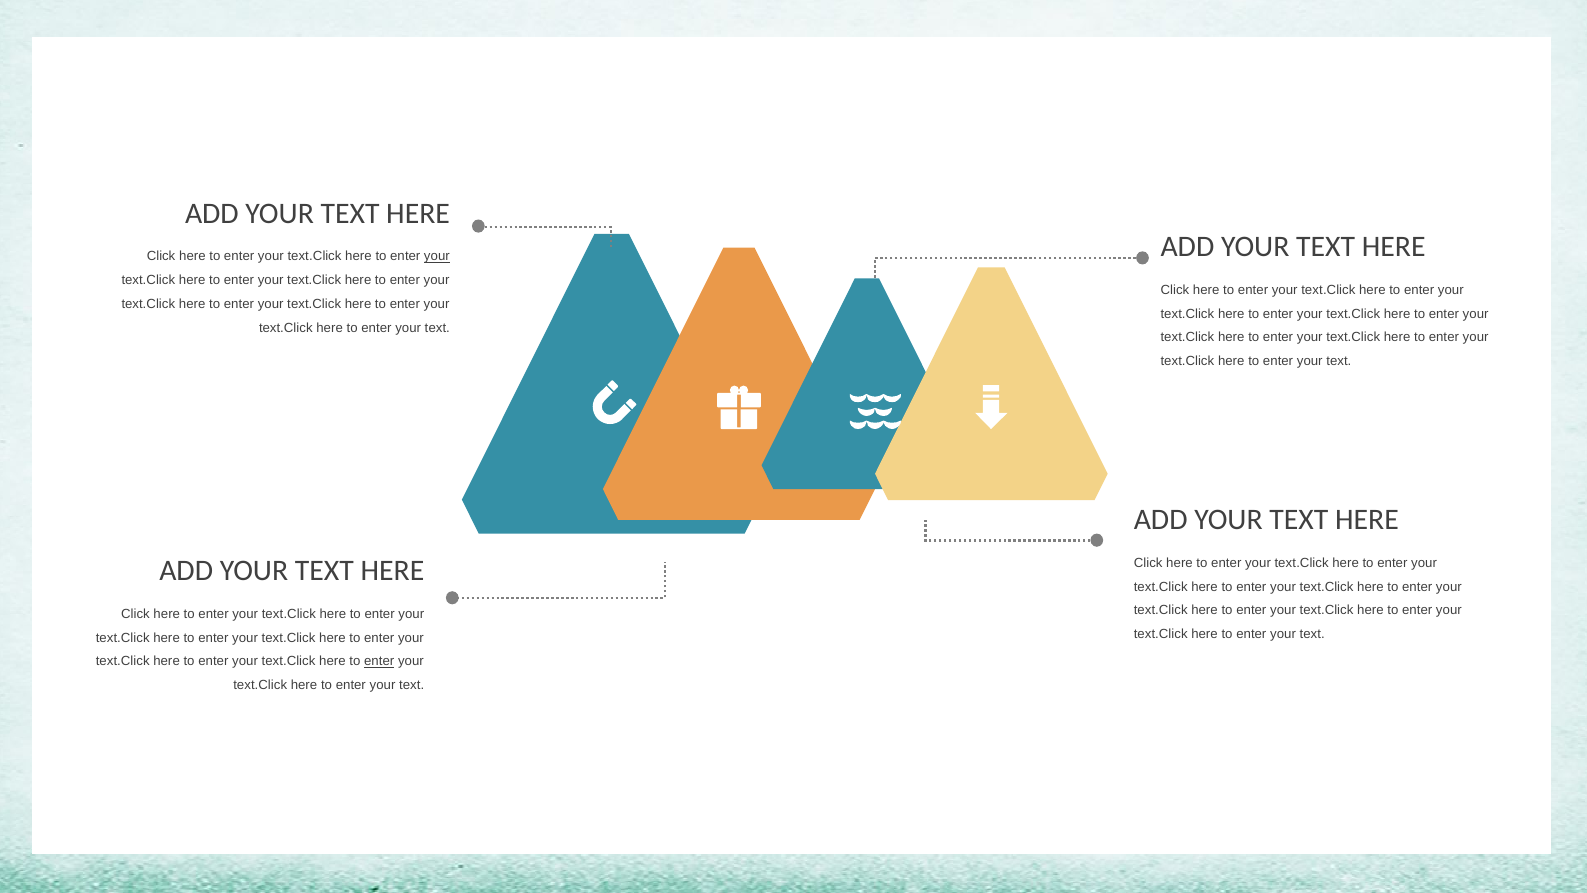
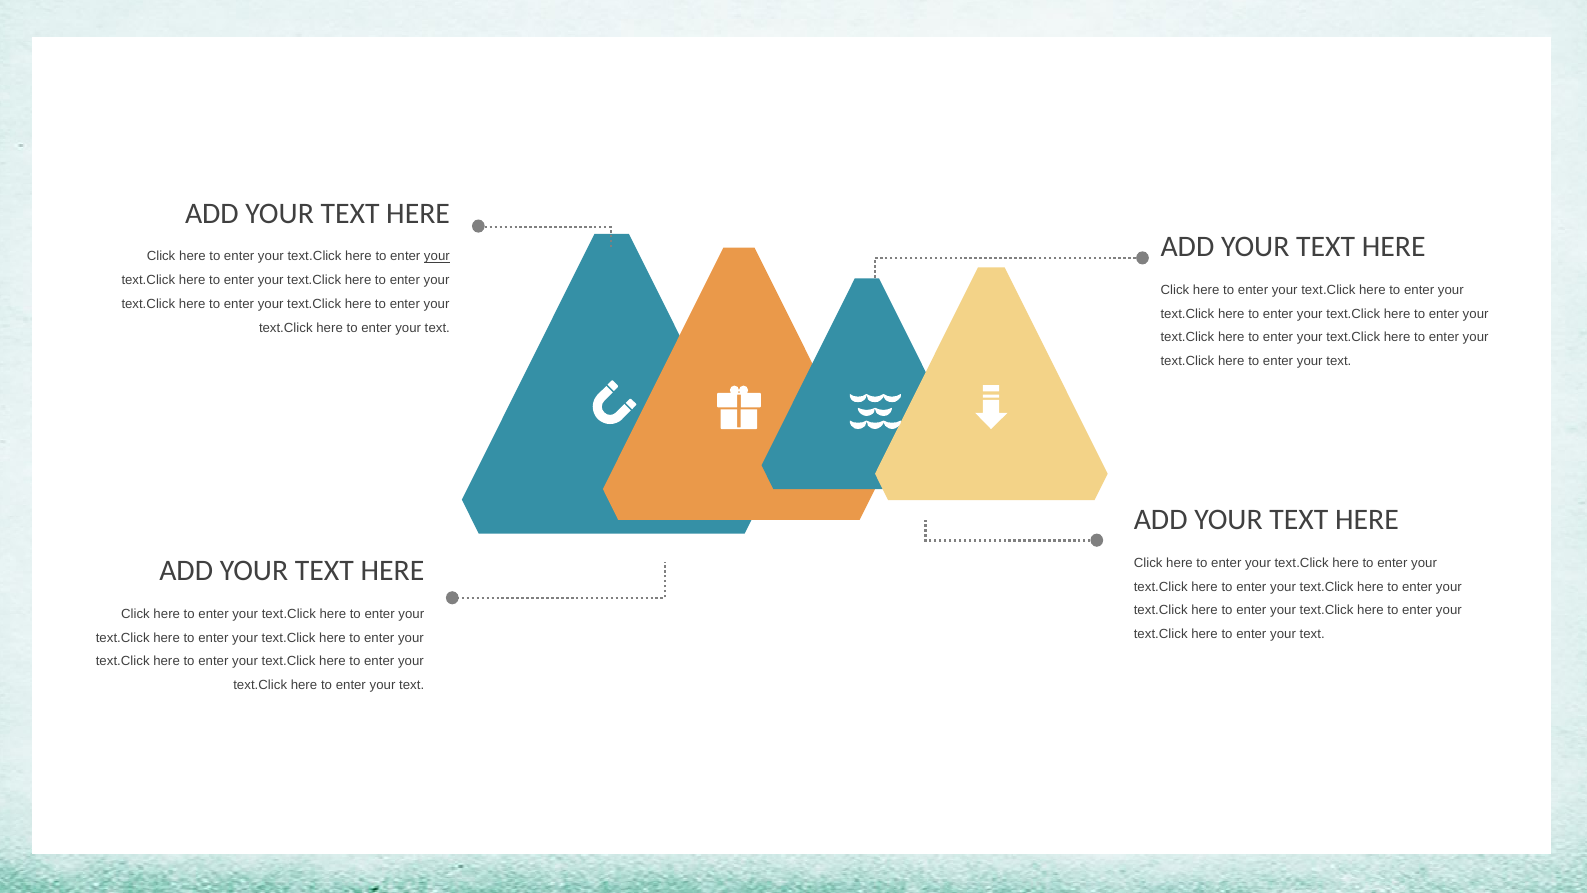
enter at (379, 661) underline: present -> none
